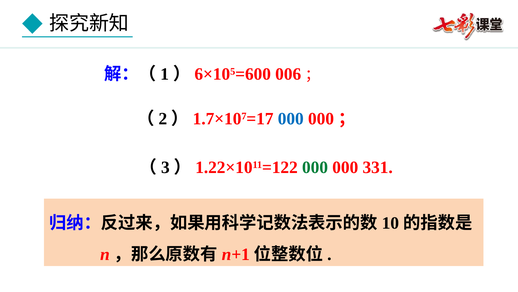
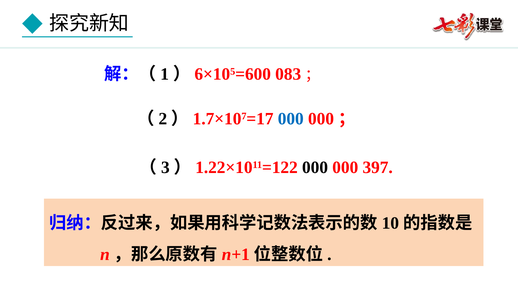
006: 006 -> 083
000 at (315, 167) colour: green -> black
331: 331 -> 397
